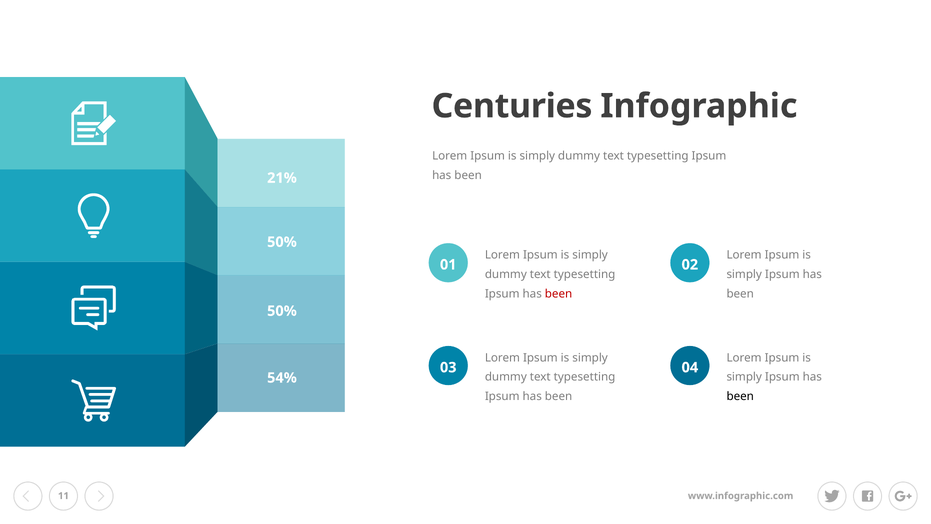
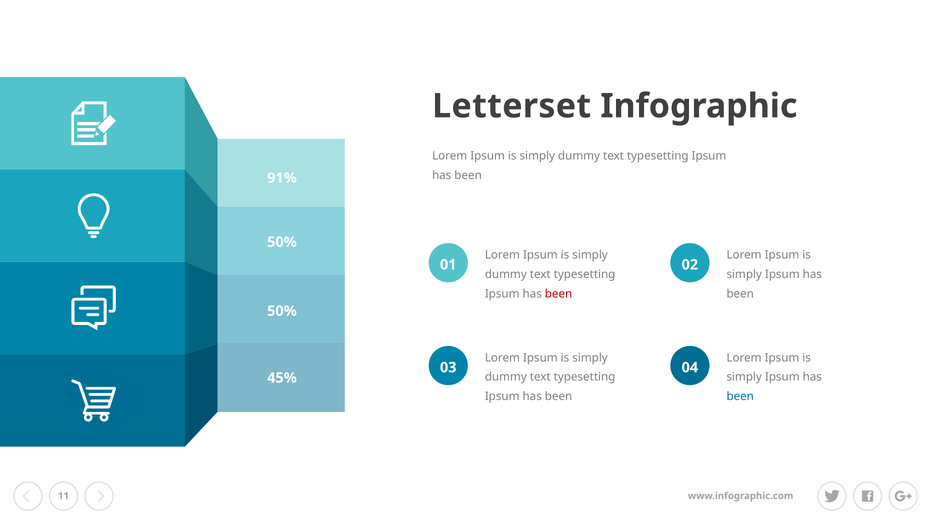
Centuries: Centuries -> Letterset
21%: 21% -> 91%
54%: 54% -> 45%
been at (740, 396) colour: black -> blue
